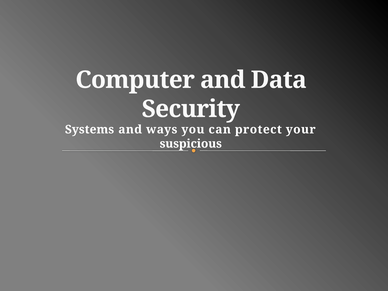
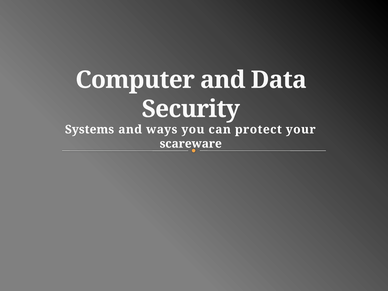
suspicious: suspicious -> scareware
